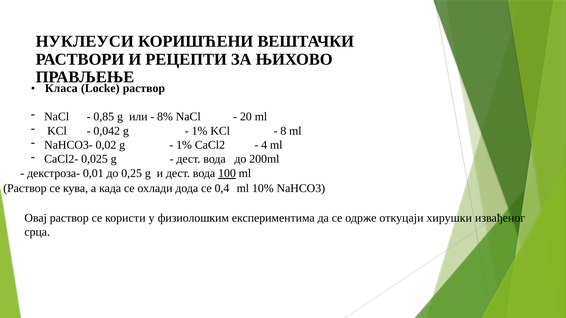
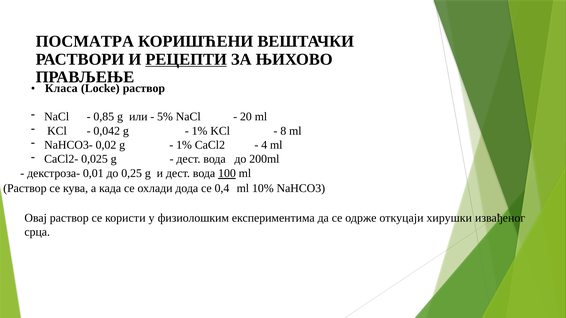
НУКЛЕУСИ: НУКЛЕУСИ -> ПОСМАТРА
РЕЦЕПТИ underline: none -> present
8%: 8% -> 5%
